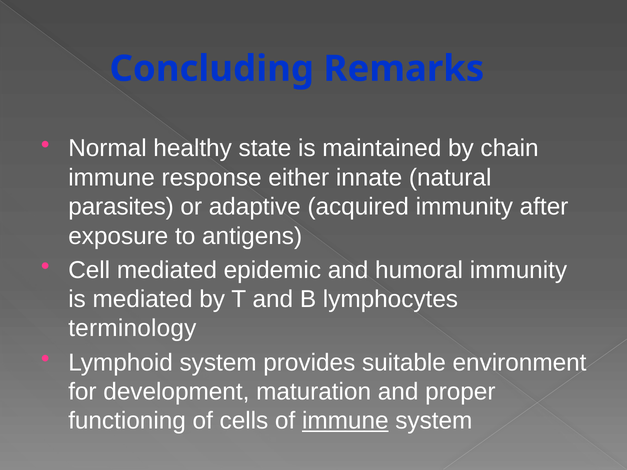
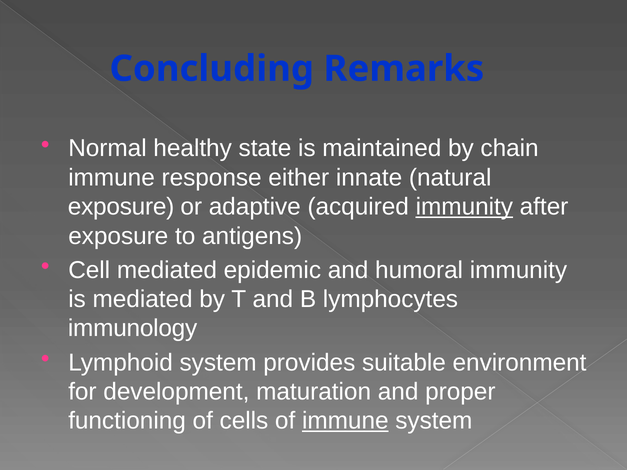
parasites at (121, 207): parasites -> exposure
immunity at (464, 207) underline: none -> present
terminology: terminology -> immunology
